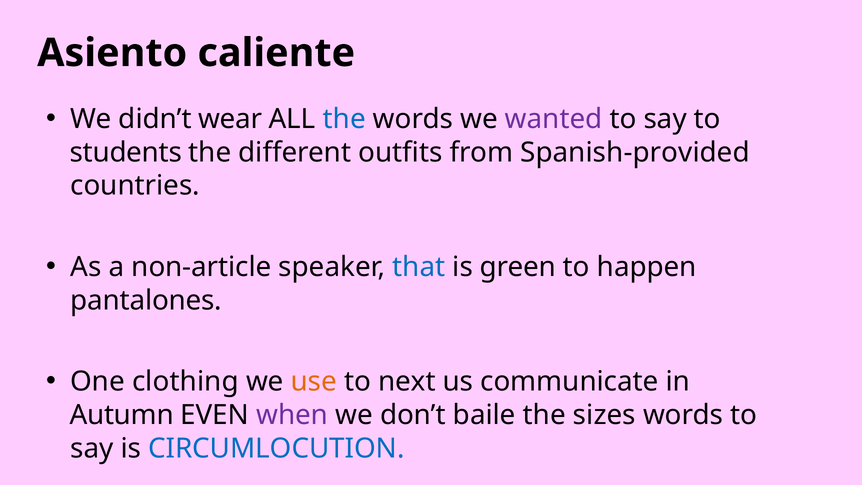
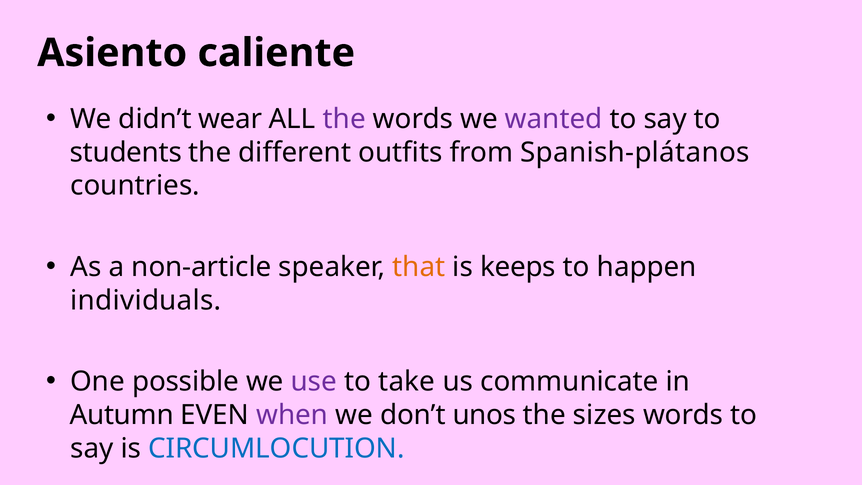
the at (344, 119) colour: blue -> purple
Spanish-provided: Spanish-provided -> Spanish-plátanos
that colour: blue -> orange
green: green -> keeps
pantalones: pantalones -> individuals
clothing: clothing -> possible
use colour: orange -> purple
next: next -> take
baile: baile -> unos
